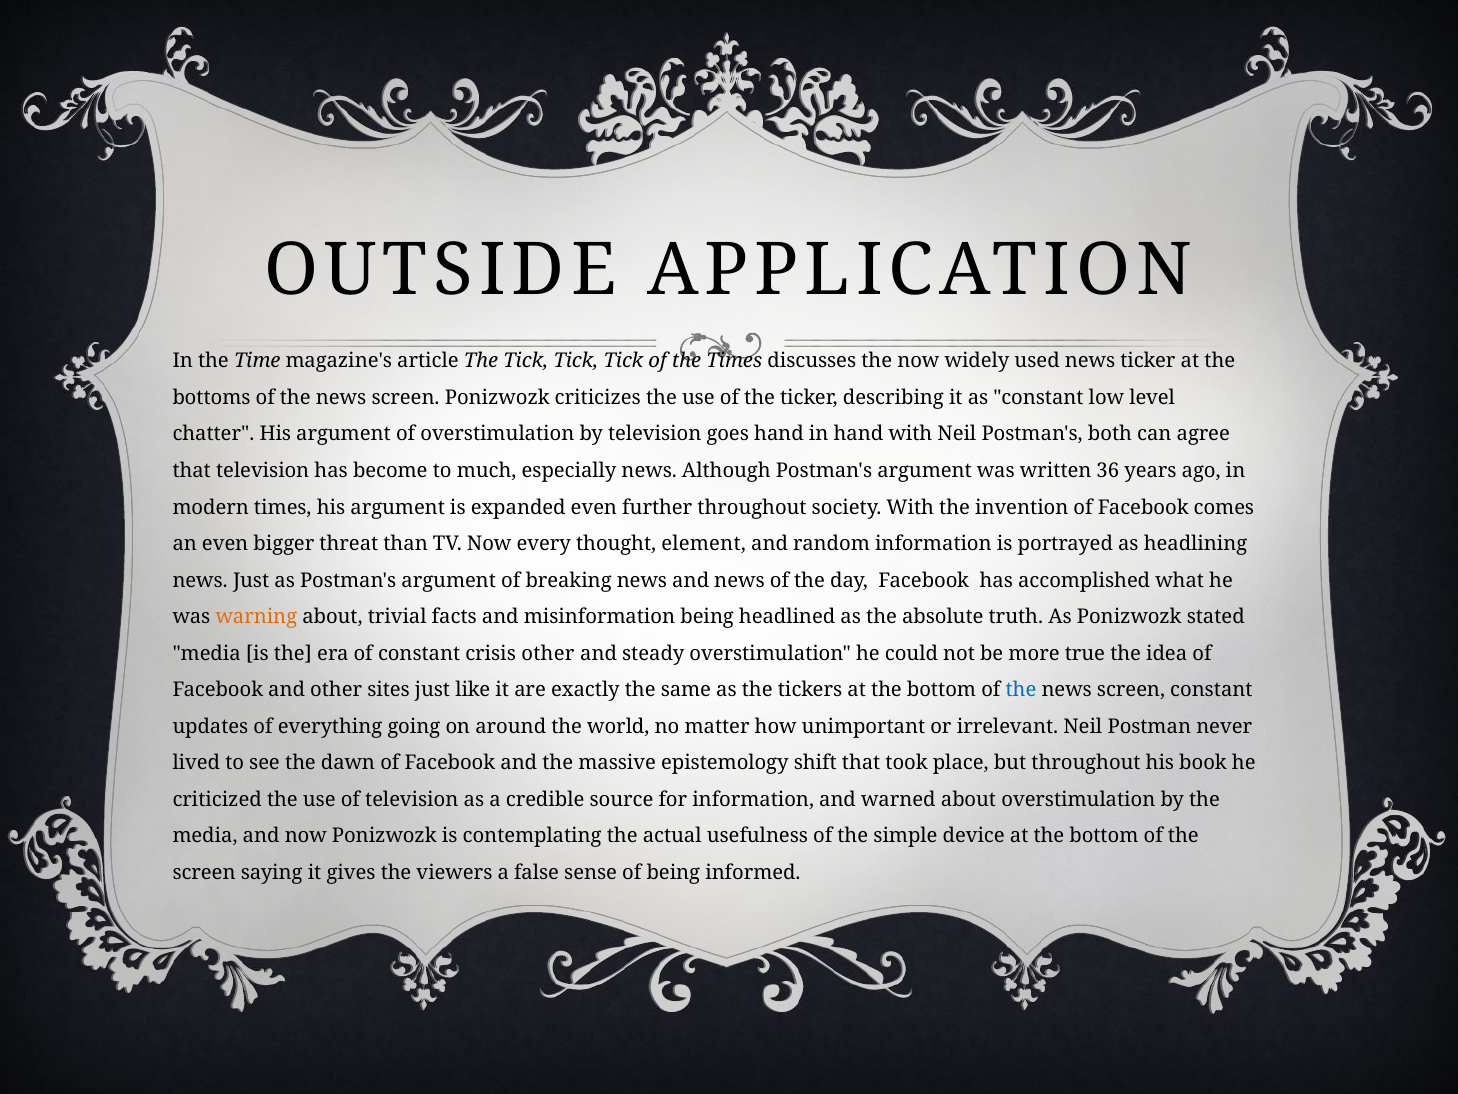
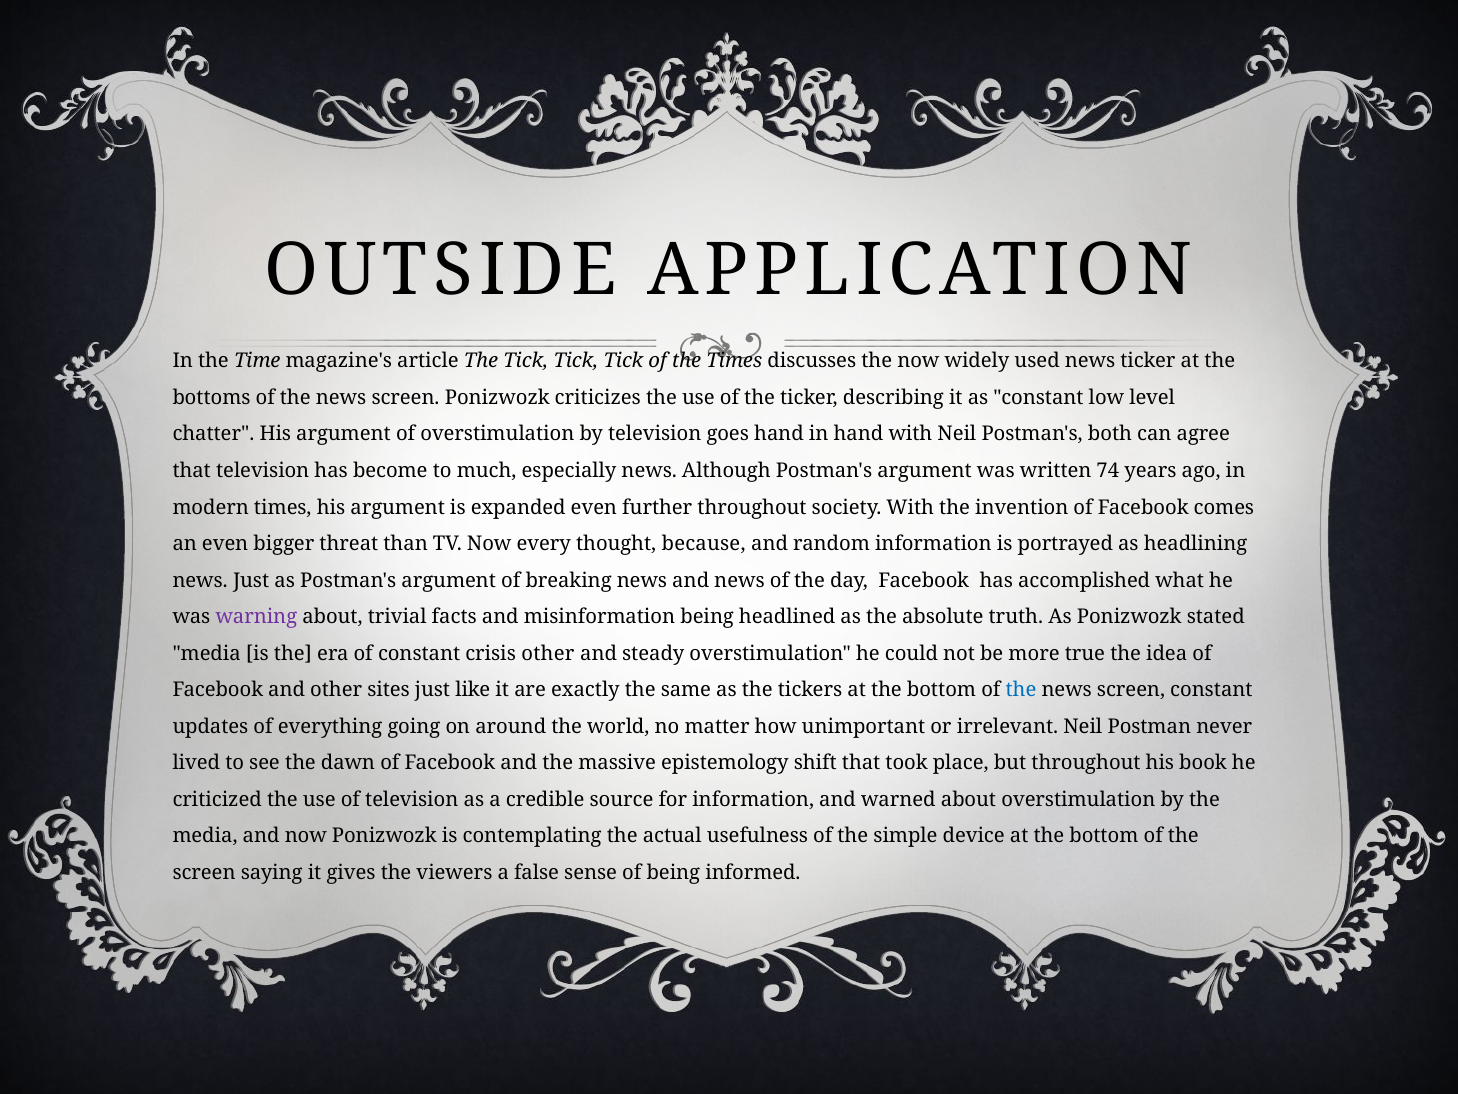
36: 36 -> 74
element: element -> because
warning colour: orange -> purple
